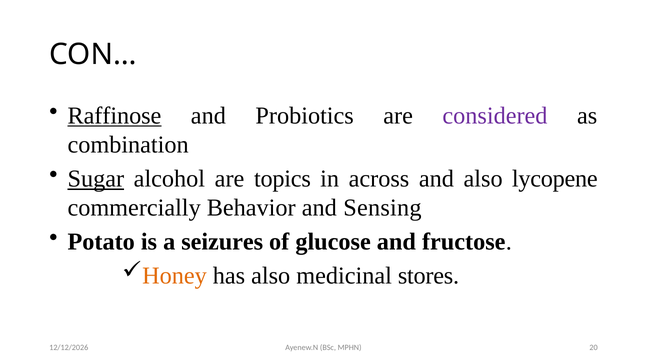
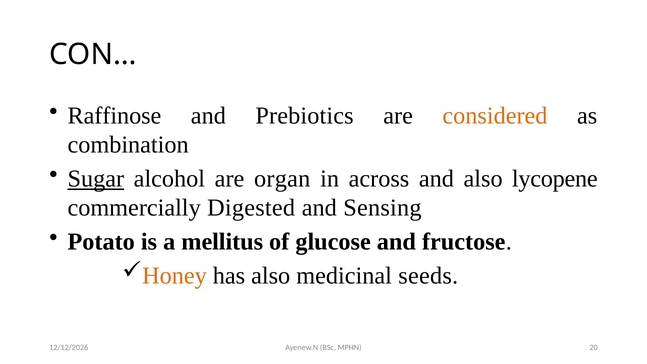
Raffinose underline: present -> none
Probiotics: Probiotics -> Prebiotics
considered colour: purple -> orange
topics: topics -> organ
Behavior: Behavior -> Digested
seizures: seizures -> mellitus
stores: stores -> seeds
